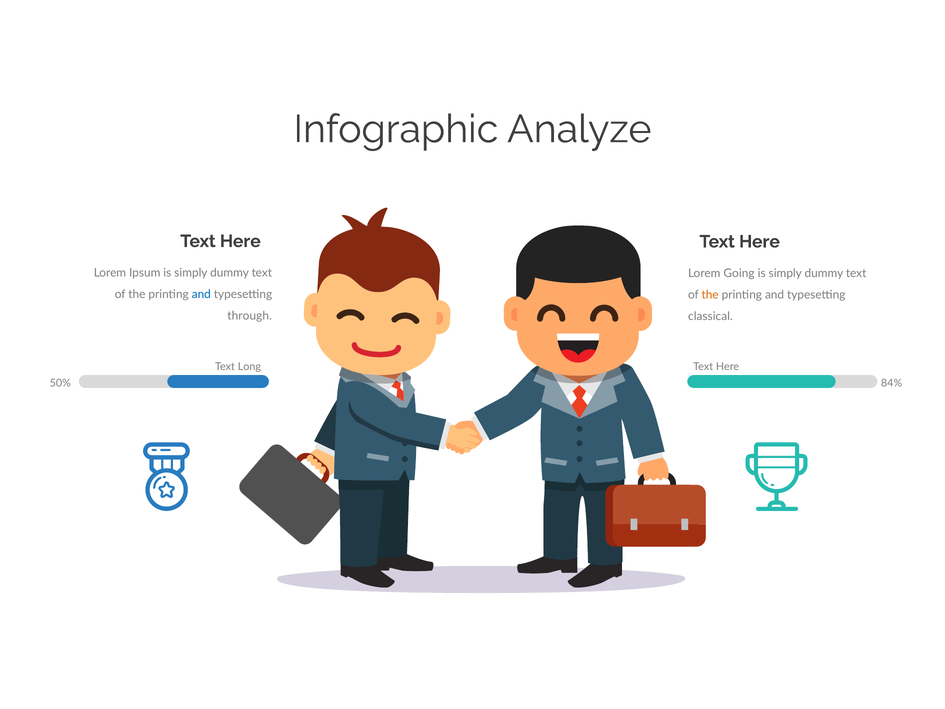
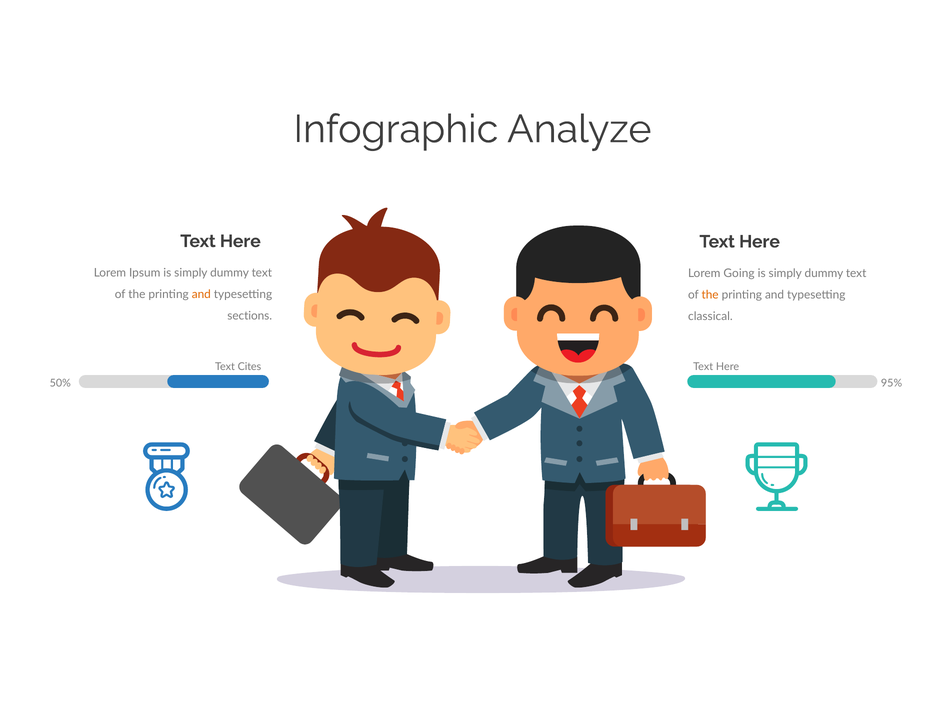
and at (201, 294) colour: blue -> orange
through: through -> sections
Long: Long -> Cites
84%: 84% -> 95%
